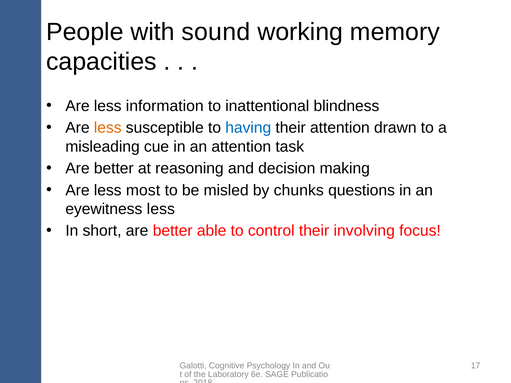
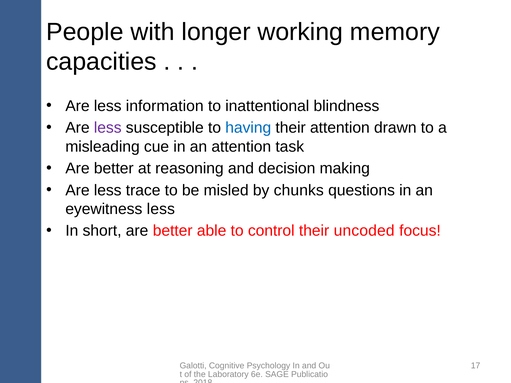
sound: sound -> longer
less at (108, 128) colour: orange -> purple
most: most -> trace
involving: involving -> uncoded
